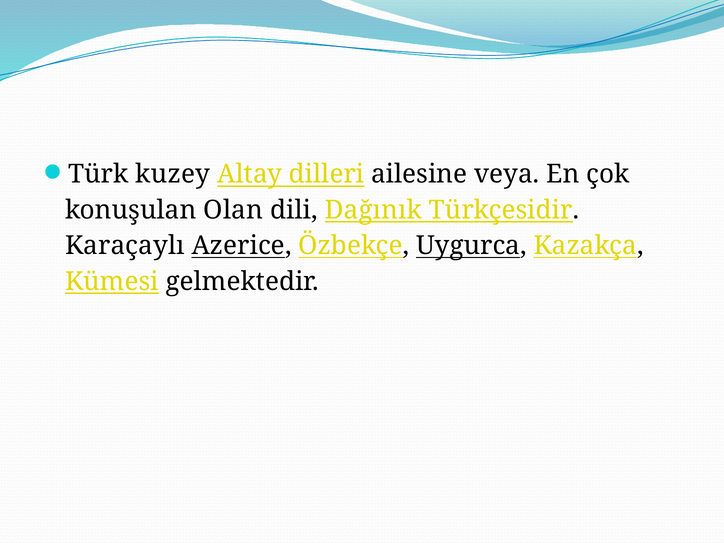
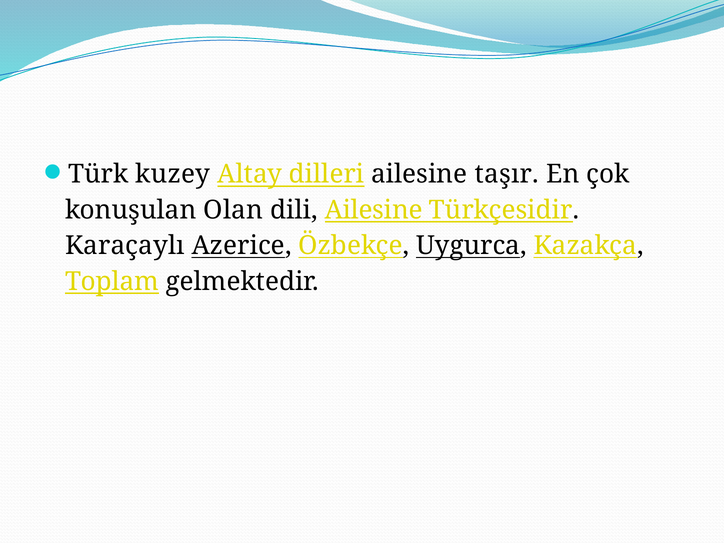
veya: veya -> taşır
dili Dağınık: Dağınık -> Ailesine
Kümesi: Kümesi -> Toplam
